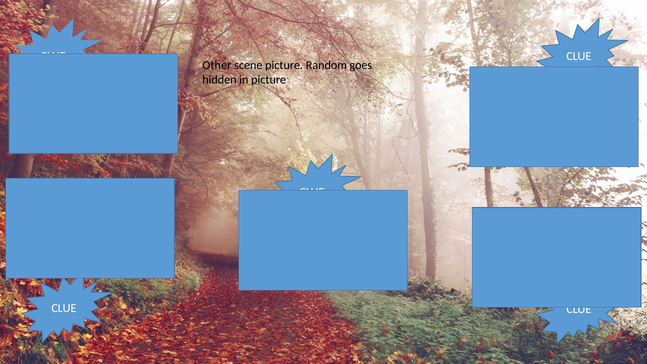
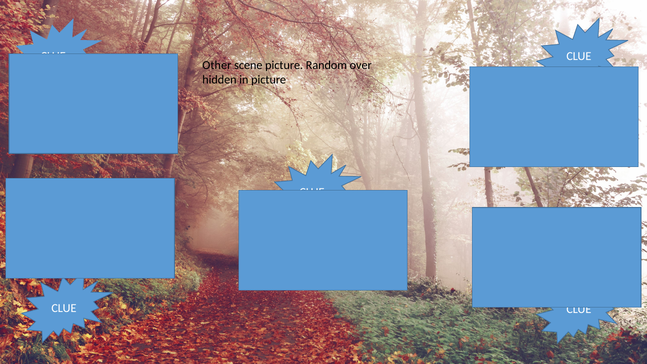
goes: goes -> over
